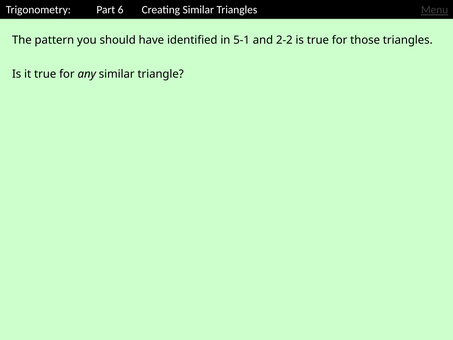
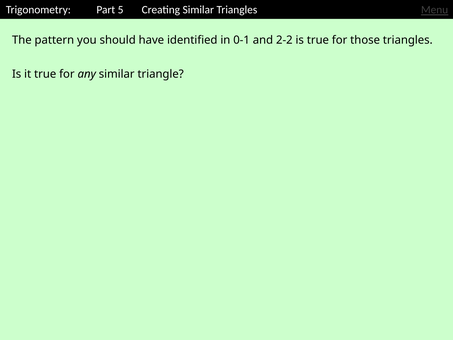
6: 6 -> 5
5-1: 5-1 -> 0-1
